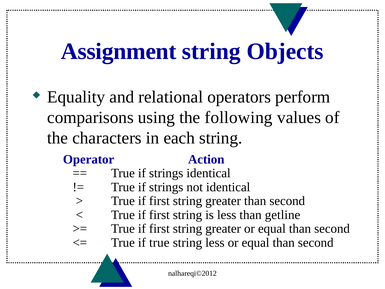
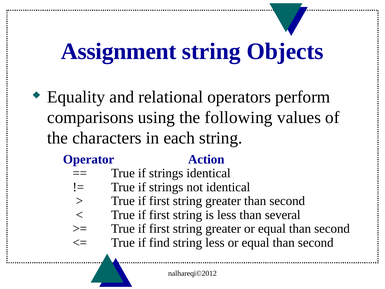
getline: getline -> several
if true: true -> find
